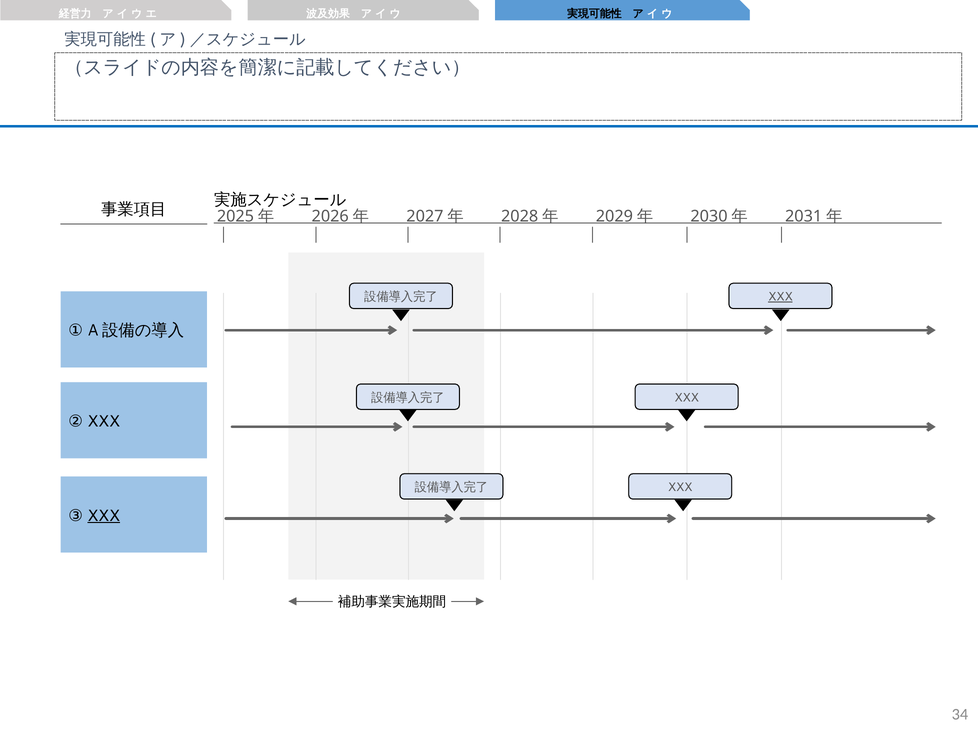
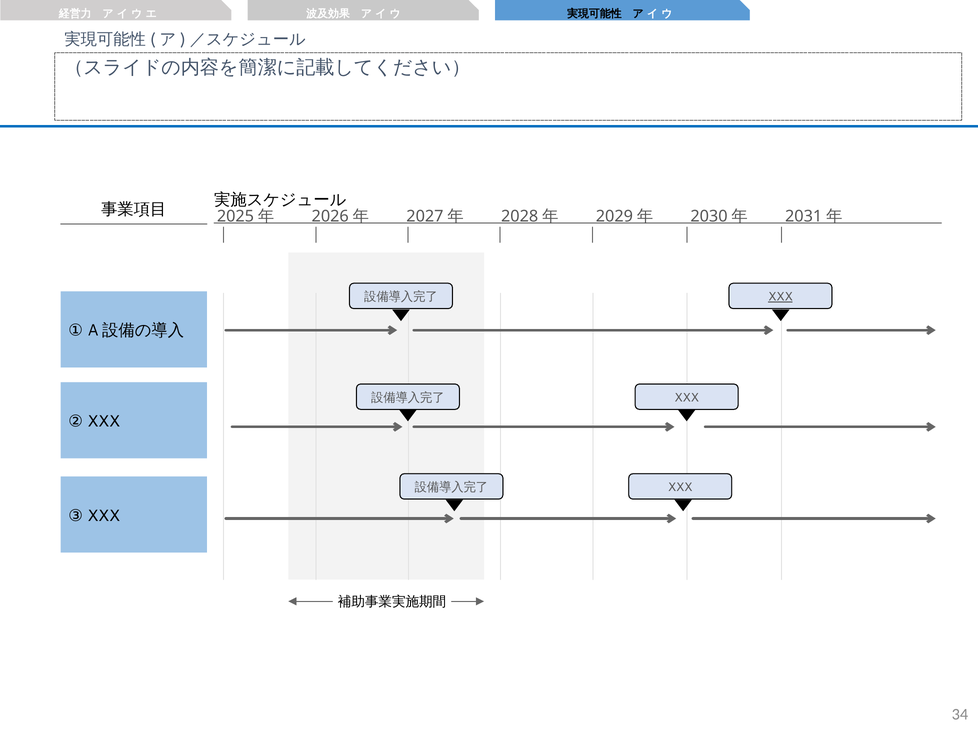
XXX at (104, 516) underline: present -> none
